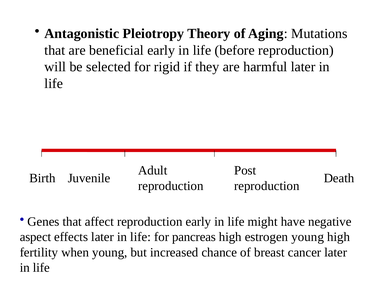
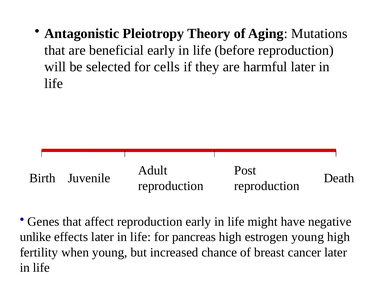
rigid: rigid -> cells
aspect: aspect -> unlike
